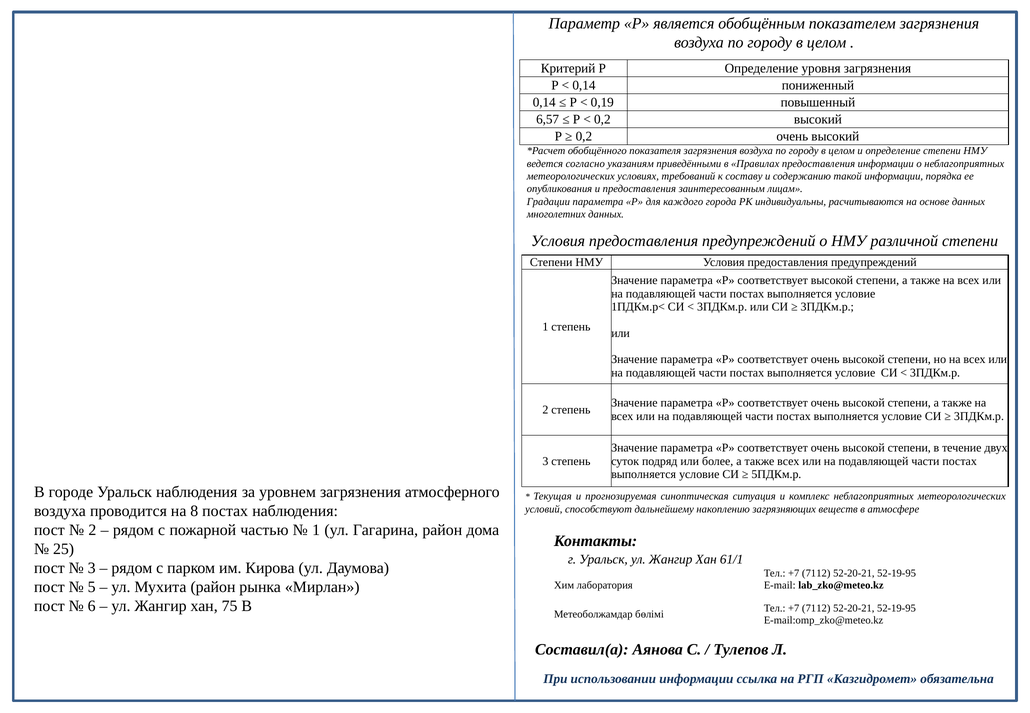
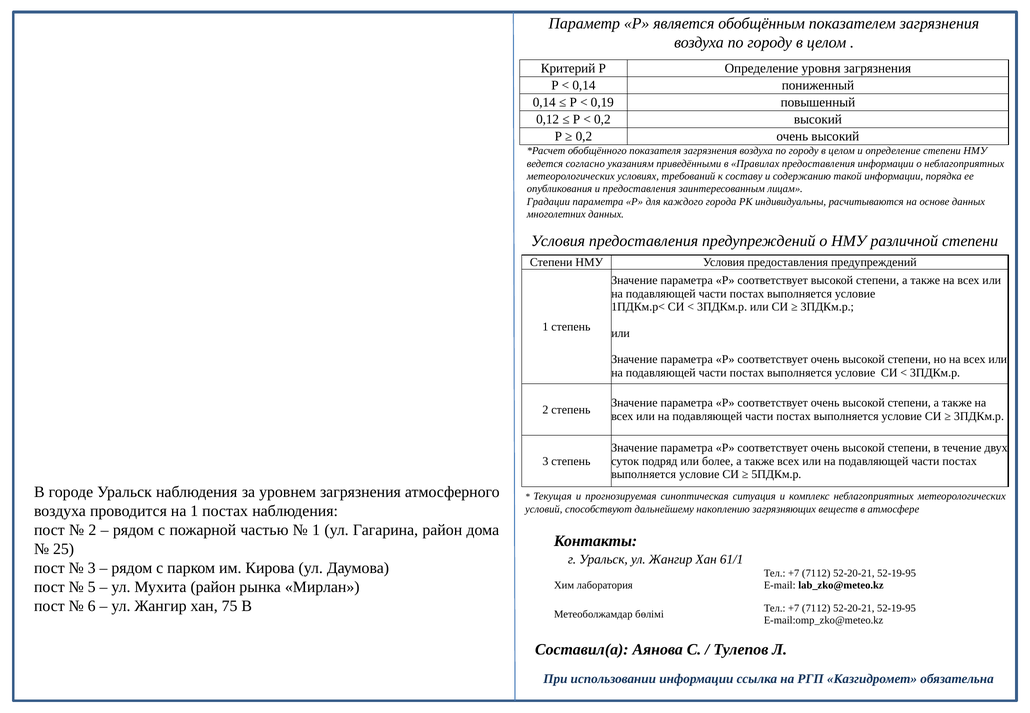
6,57: 6,57 -> 0,12
на 8: 8 -> 1
